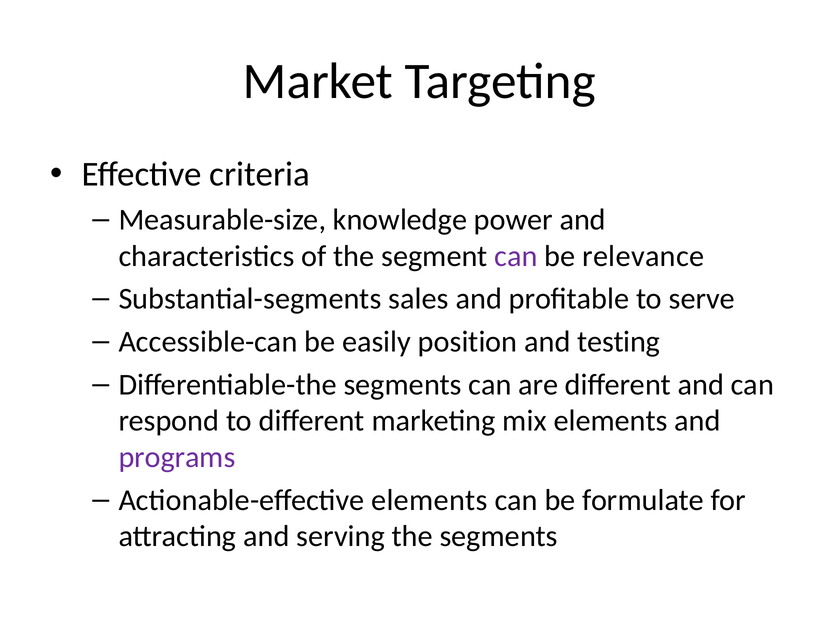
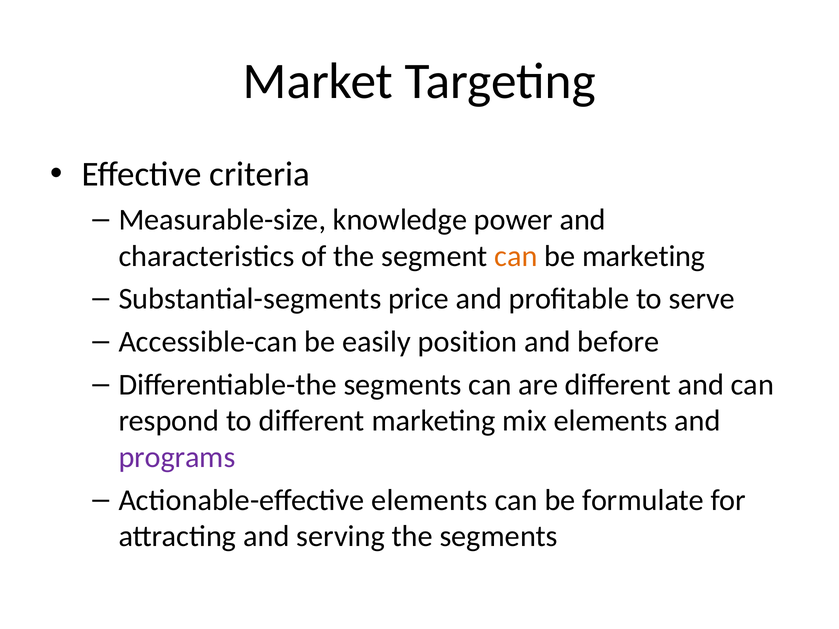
can at (516, 256) colour: purple -> orange
be relevance: relevance -> marketing
sales: sales -> price
testing: testing -> before
